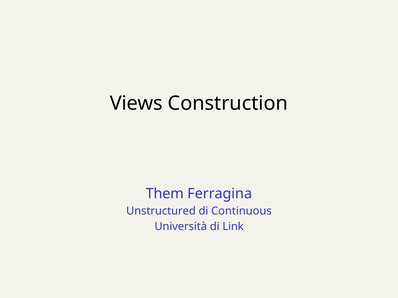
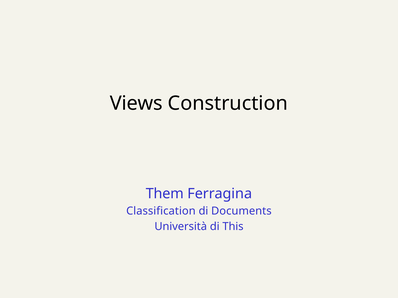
Unstructured: Unstructured -> Classification
Continuous: Continuous -> Documents
Link: Link -> This
